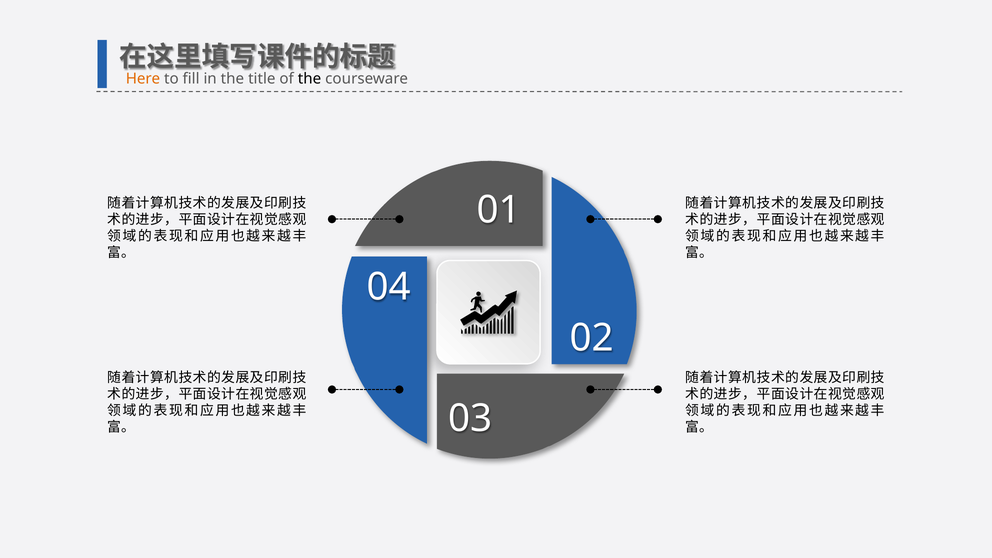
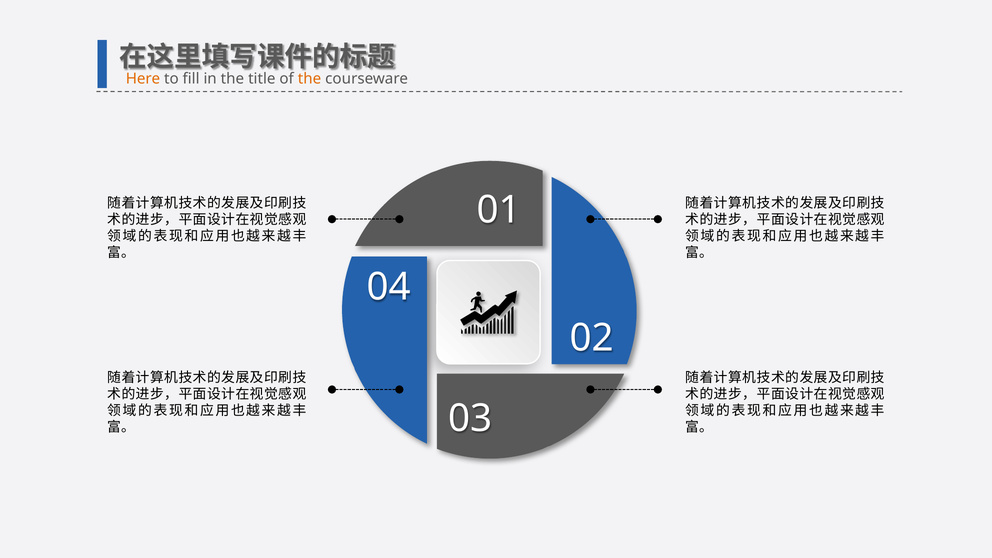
the at (310, 79) colour: black -> orange
